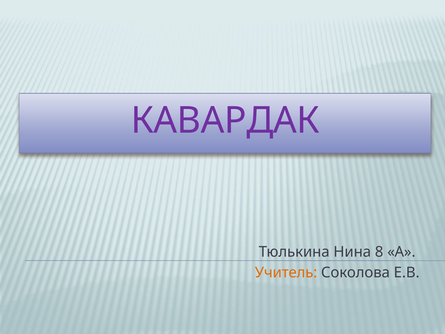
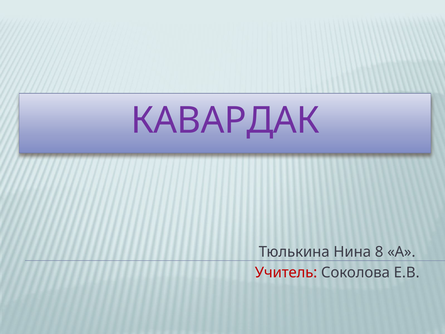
Учитель colour: orange -> red
